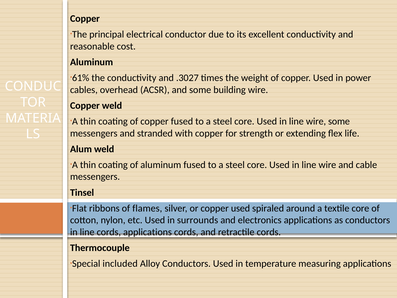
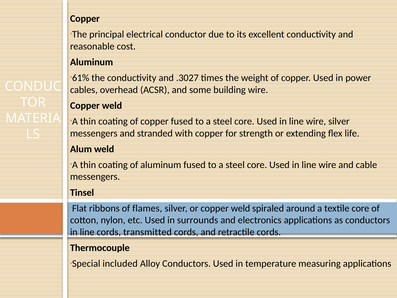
wire some: some -> silver
or copper used: used -> weld
cords applications: applications -> transmitted
